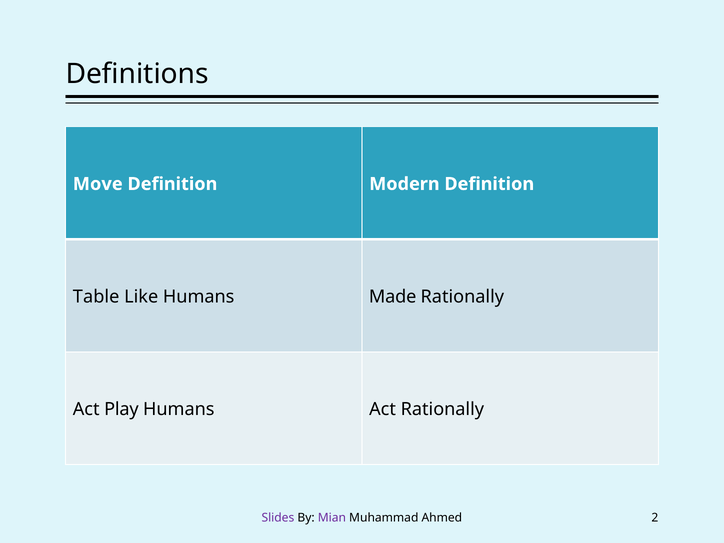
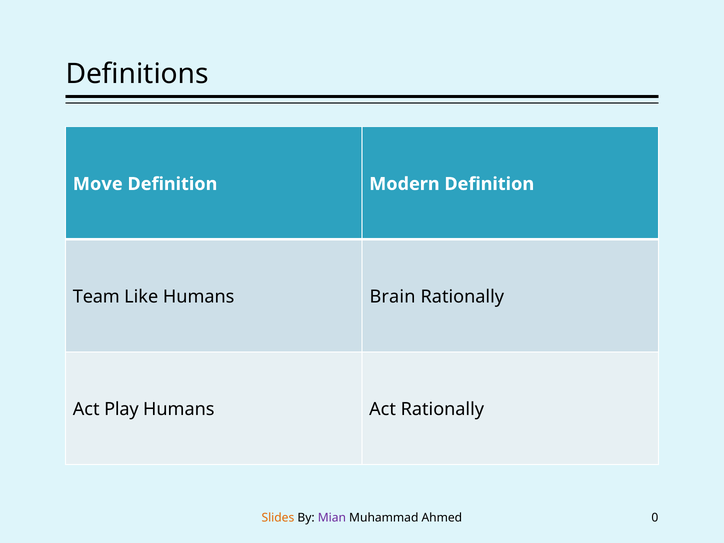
Table: Table -> Team
Made: Made -> Brain
Slides colour: purple -> orange
2: 2 -> 0
